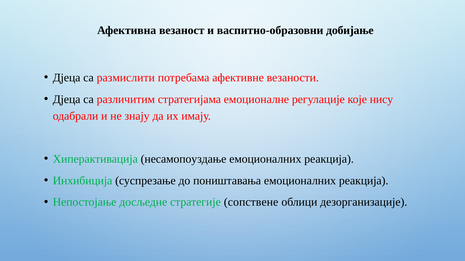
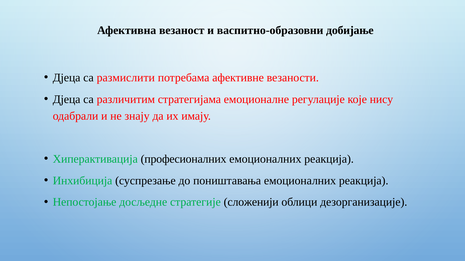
несамопоуздање: несамопоуздање -> професионалних
сопствене: сопствене -> сложенији
